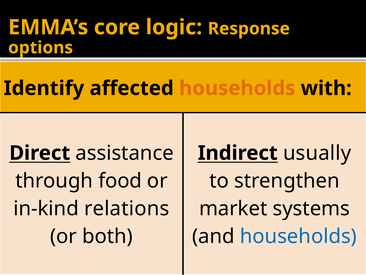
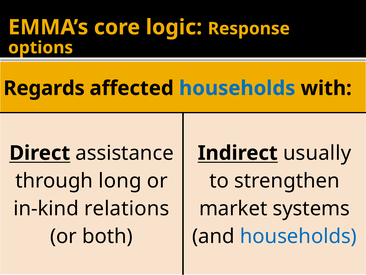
Identify: Identify -> Regards
households at (237, 88) colour: orange -> blue
food: food -> long
